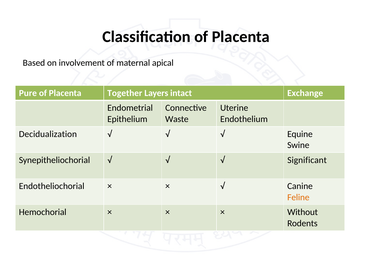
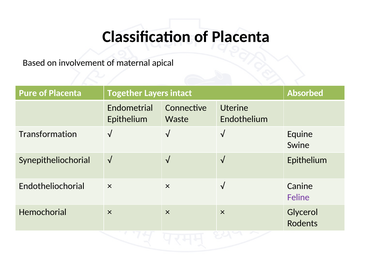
Exchange: Exchange -> Absorbed
Decidualization: Decidualization -> Transformation
Significant at (307, 160): Significant -> Epithelium
Feline colour: orange -> purple
Without: Without -> Glycerol
